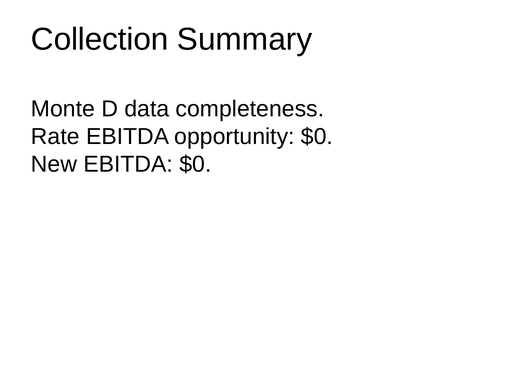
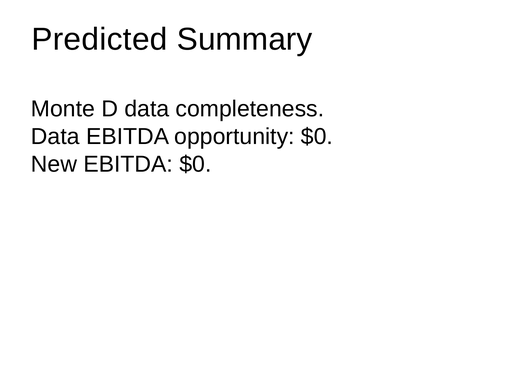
Collection: Collection -> Predicted
Rate at (55, 136): Rate -> Data
